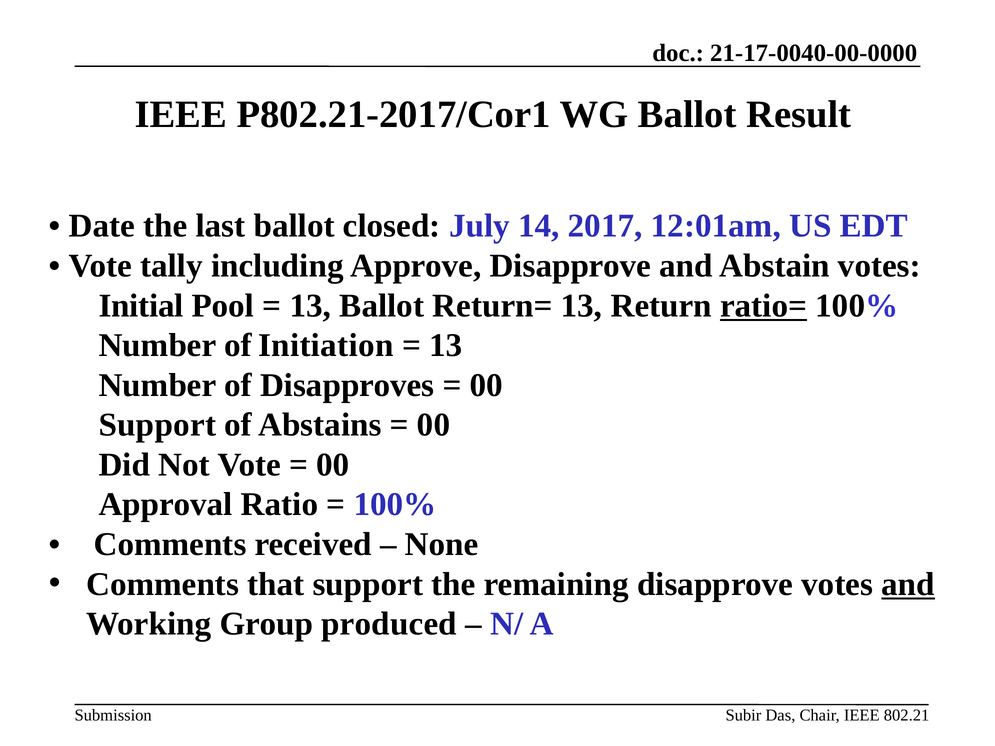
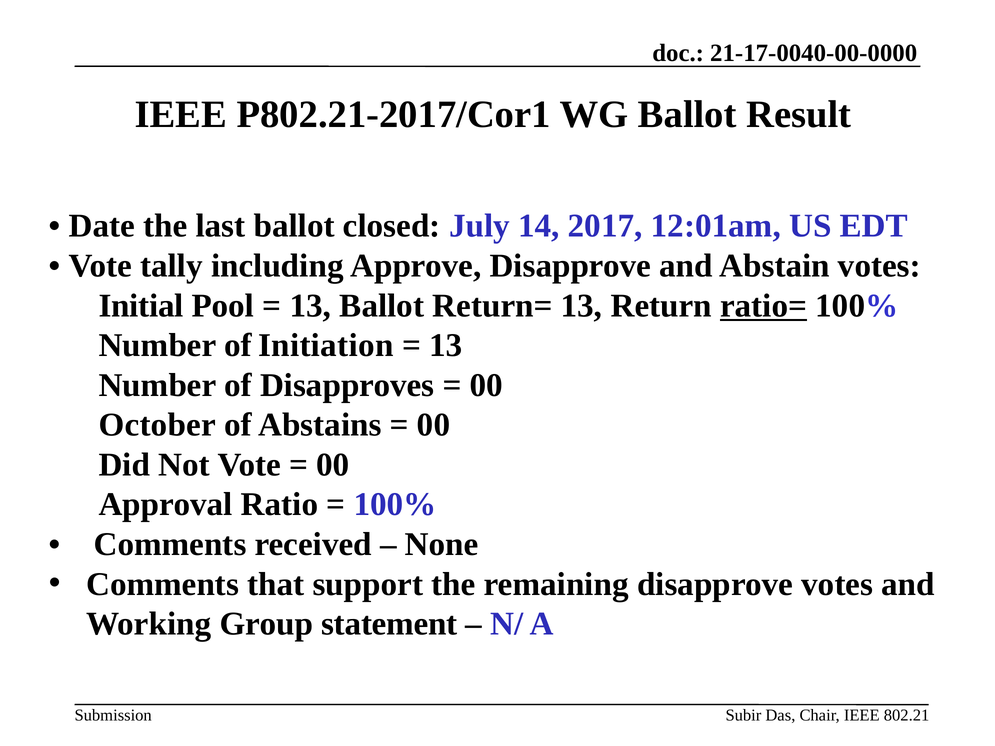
Support at (157, 425): Support -> October
and at (908, 584) underline: present -> none
produced: produced -> statement
